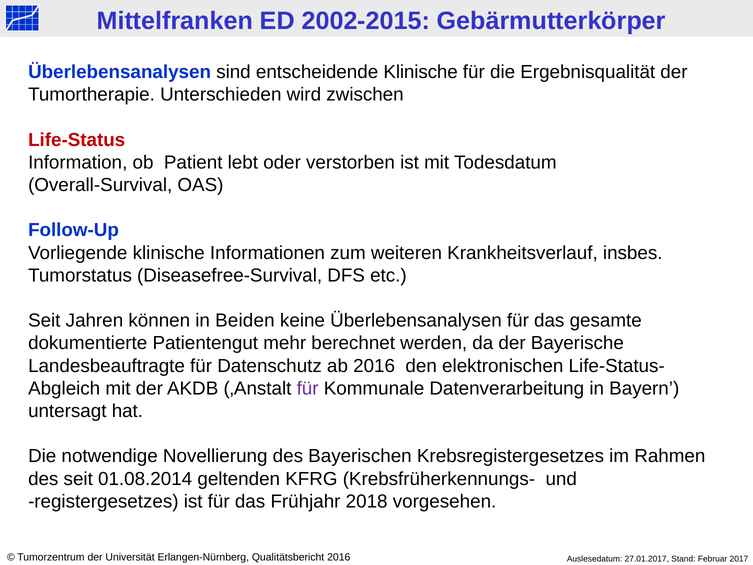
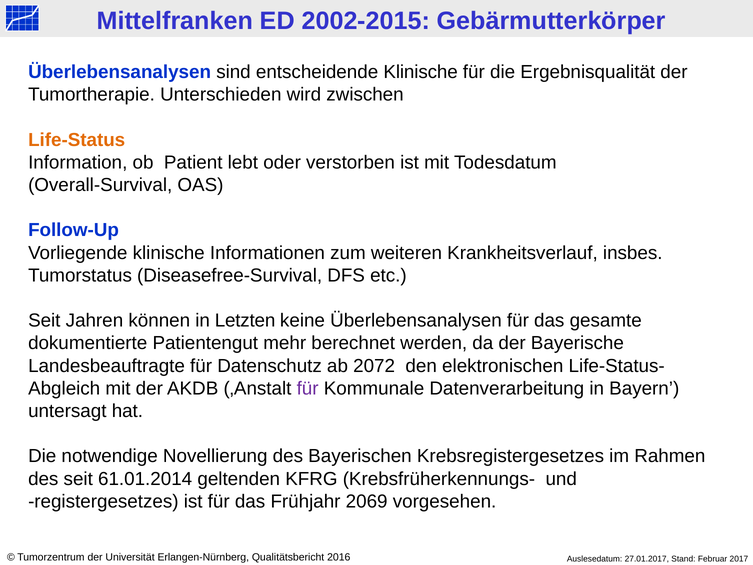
Life-Status colour: red -> orange
Beiden: Beiden -> Letzten
ab 2016: 2016 -> 2072
01.08.2014: 01.08.2014 -> 61.01.2014
2018: 2018 -> 2069
